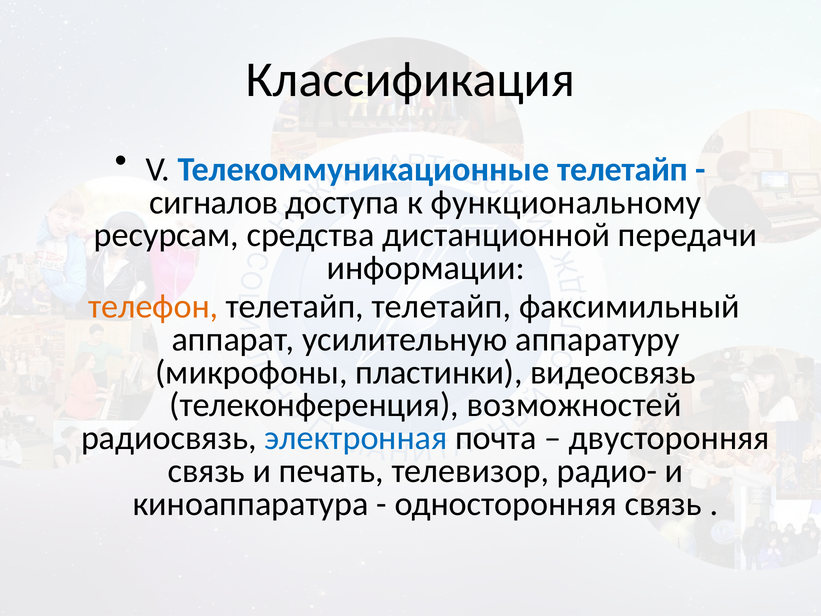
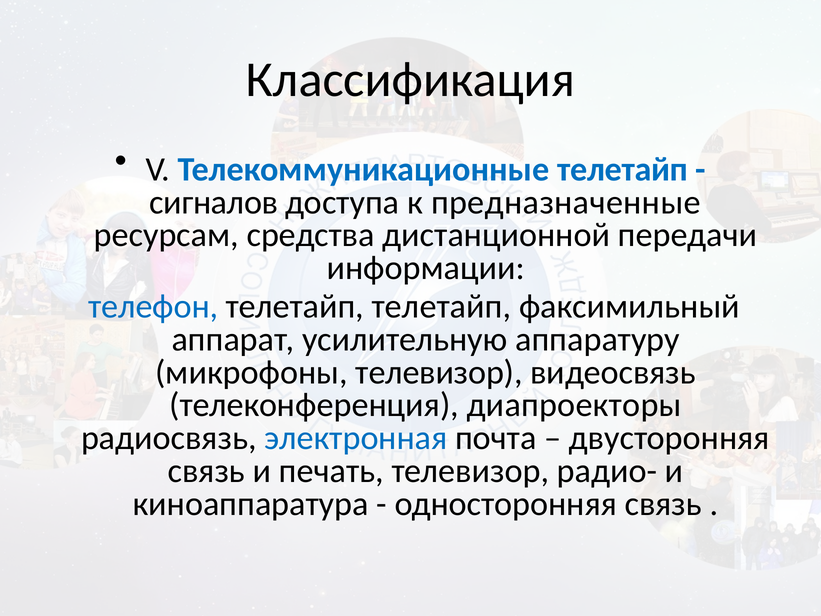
функциональному: функциональному -> предназначенные
телефон colour: orange -> blue
микрофоны пластинки: пластинки -> телевизор
возможностей: возможностей -> диапроекторы
